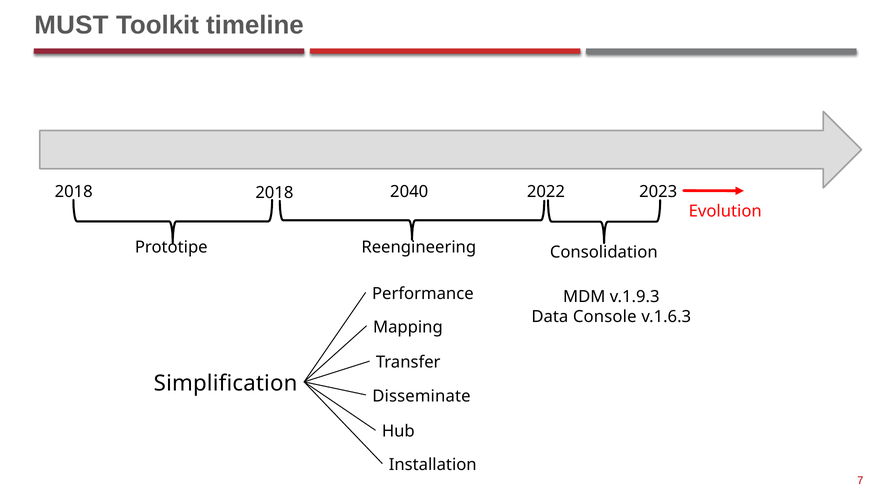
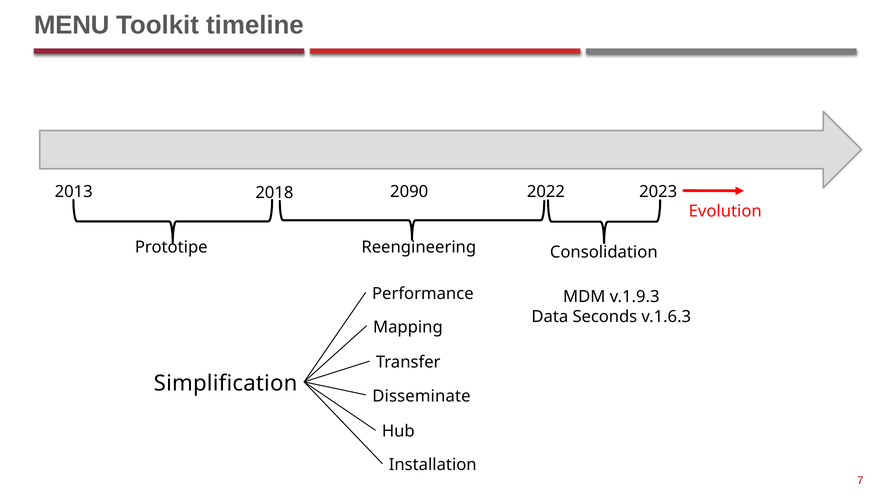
MUST: MUST -> MENU
2018 at (74, 192): 2018 -> 2013
2040: 2040 -> 2090
Console: Console -> Seconds
